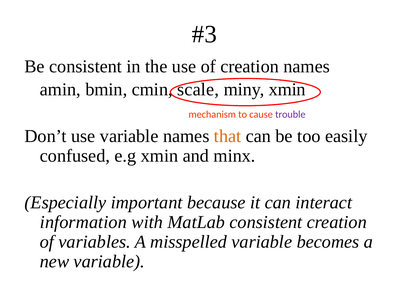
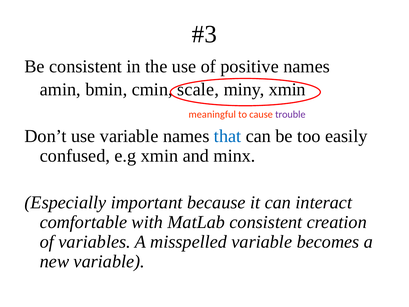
of creation: creation -> positive
mechanism: mechanism -> meaningful
that colour: orange -> blue
information: information -> comfortable
